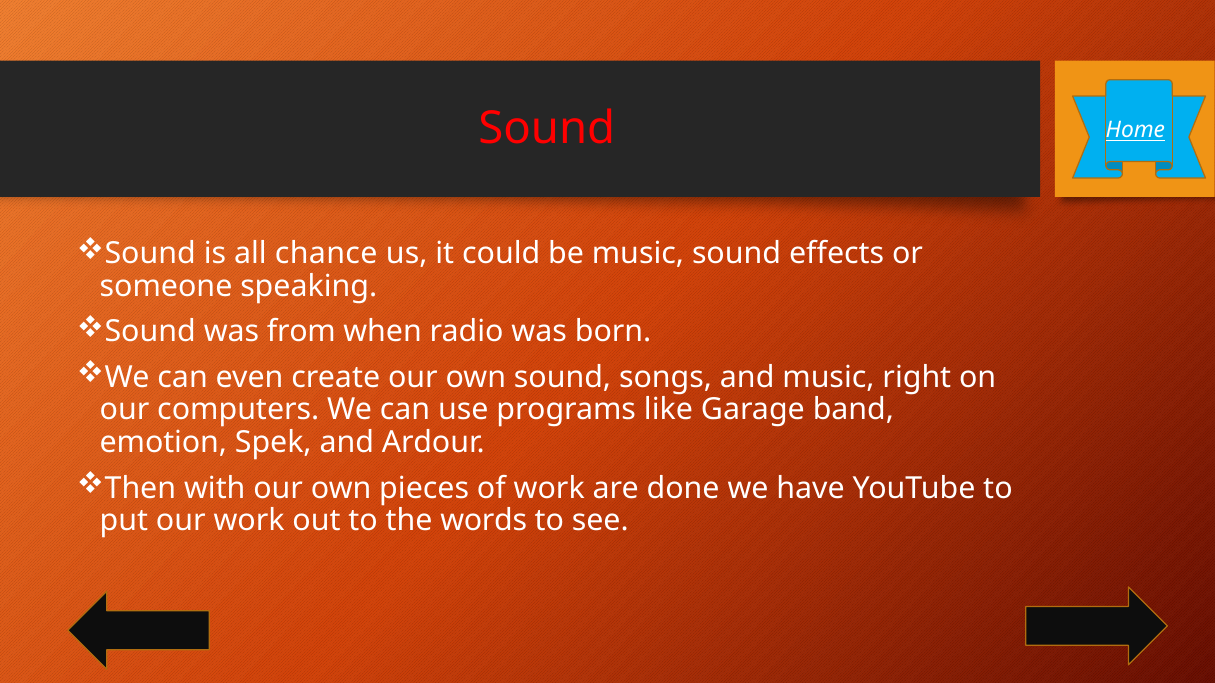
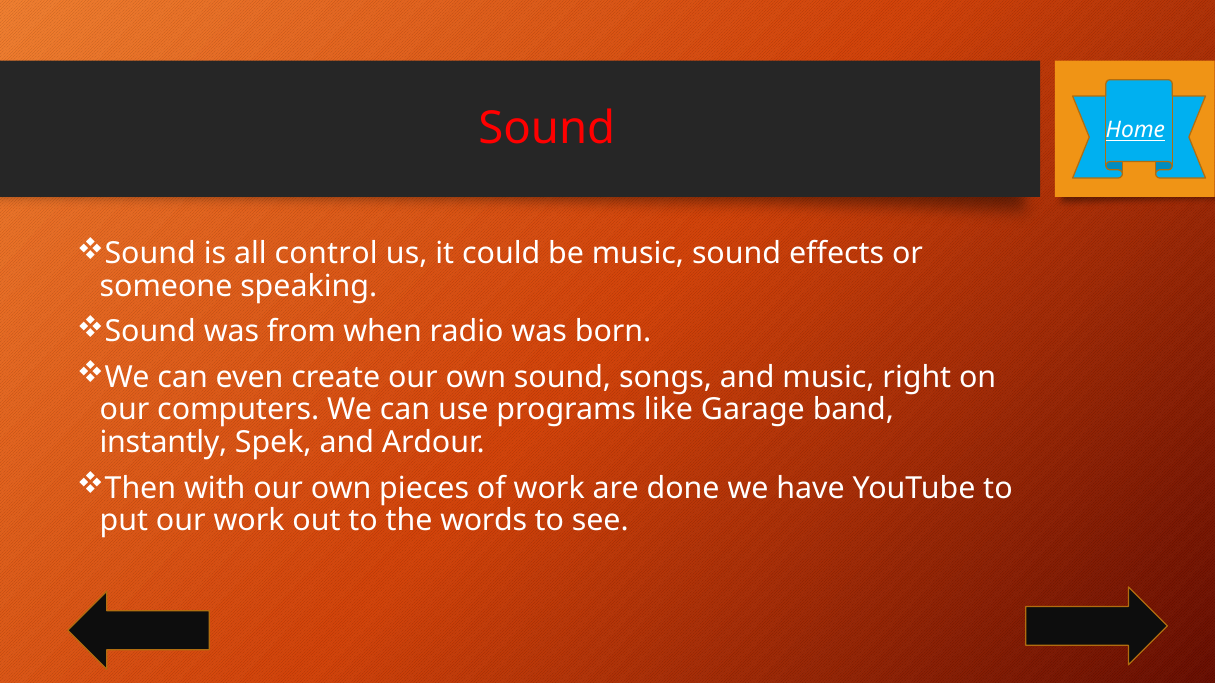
chance: chance -> control
emotion: emotion -> instantly
